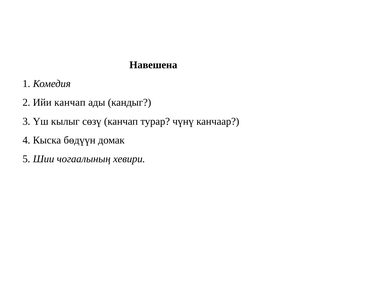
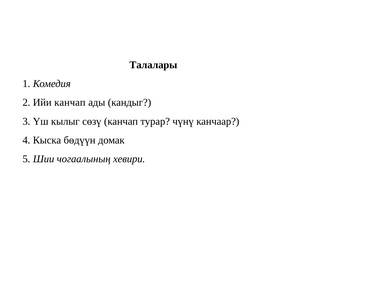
Навешена: Навешена -> Талалары
